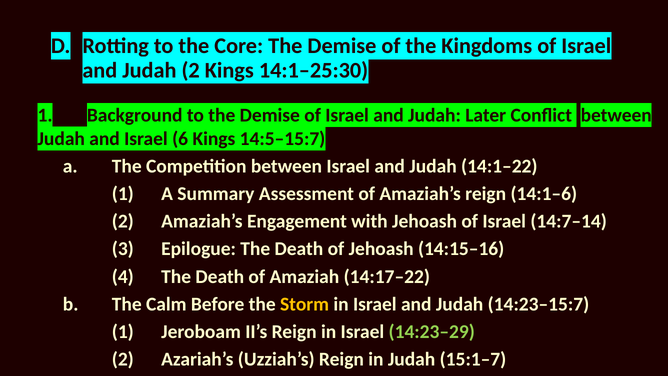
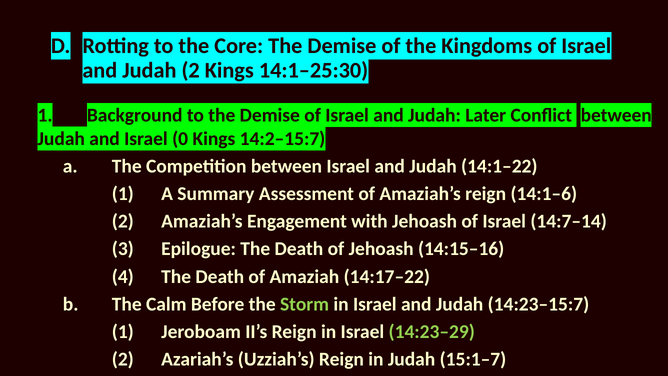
6: 6 -> 0
14:5–15:7: 14:5–15:7 -> 14:2–15:7
Storm colour: yellow -> light green
